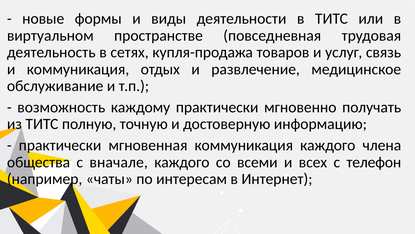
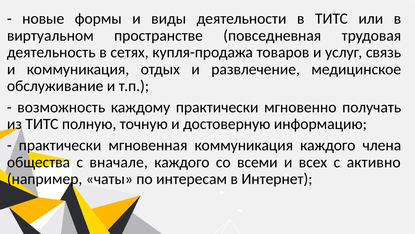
телефон: телефон -> активно
